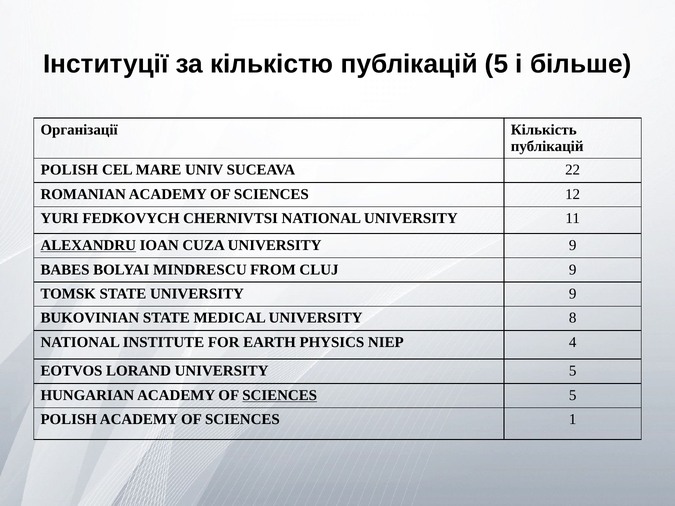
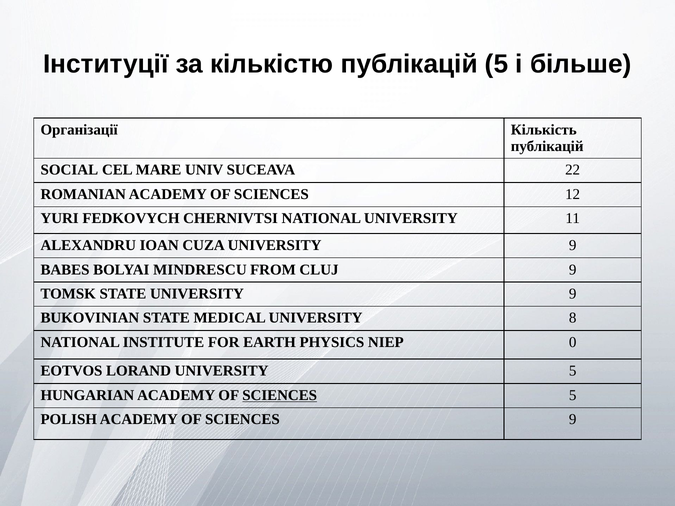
POLISH at (69, 170): POLISH -> SOCIAL
ALEXANDRU underline: present -> none
4: 4 -> 0
SCIENCES 1: 1 -> 9
